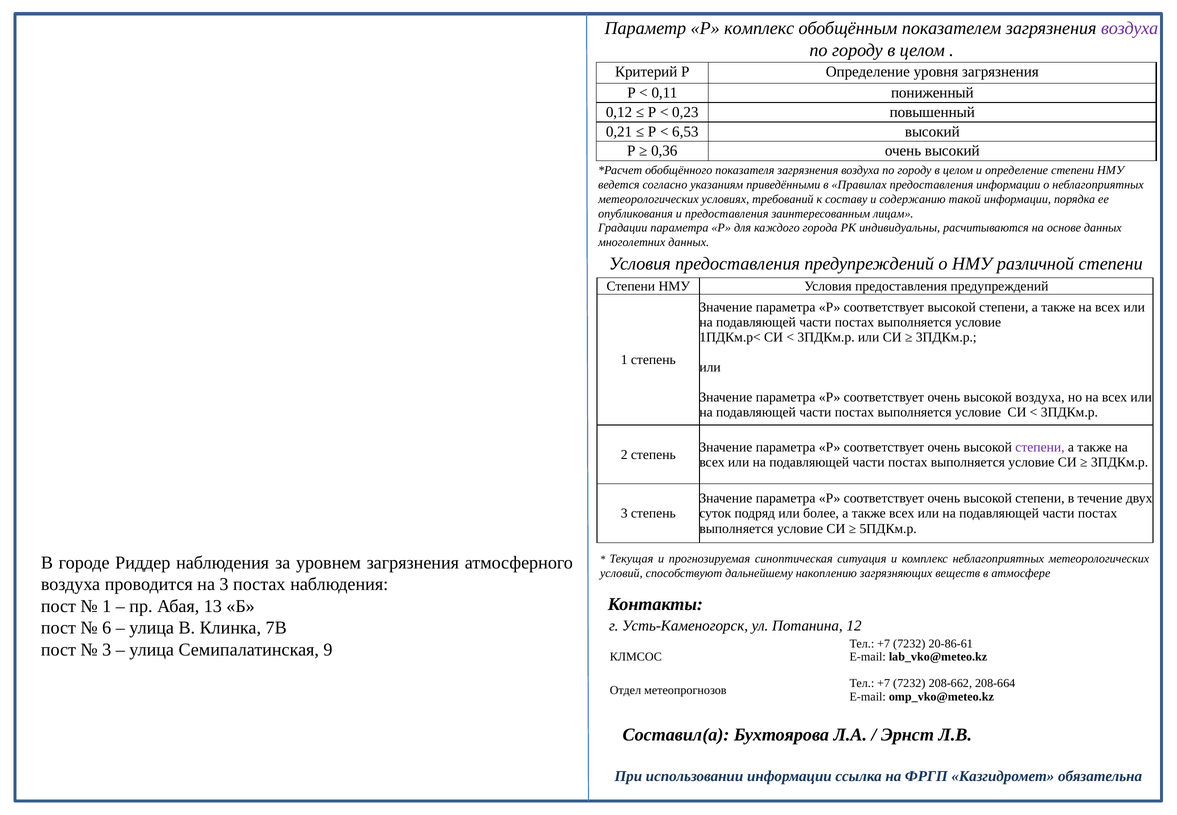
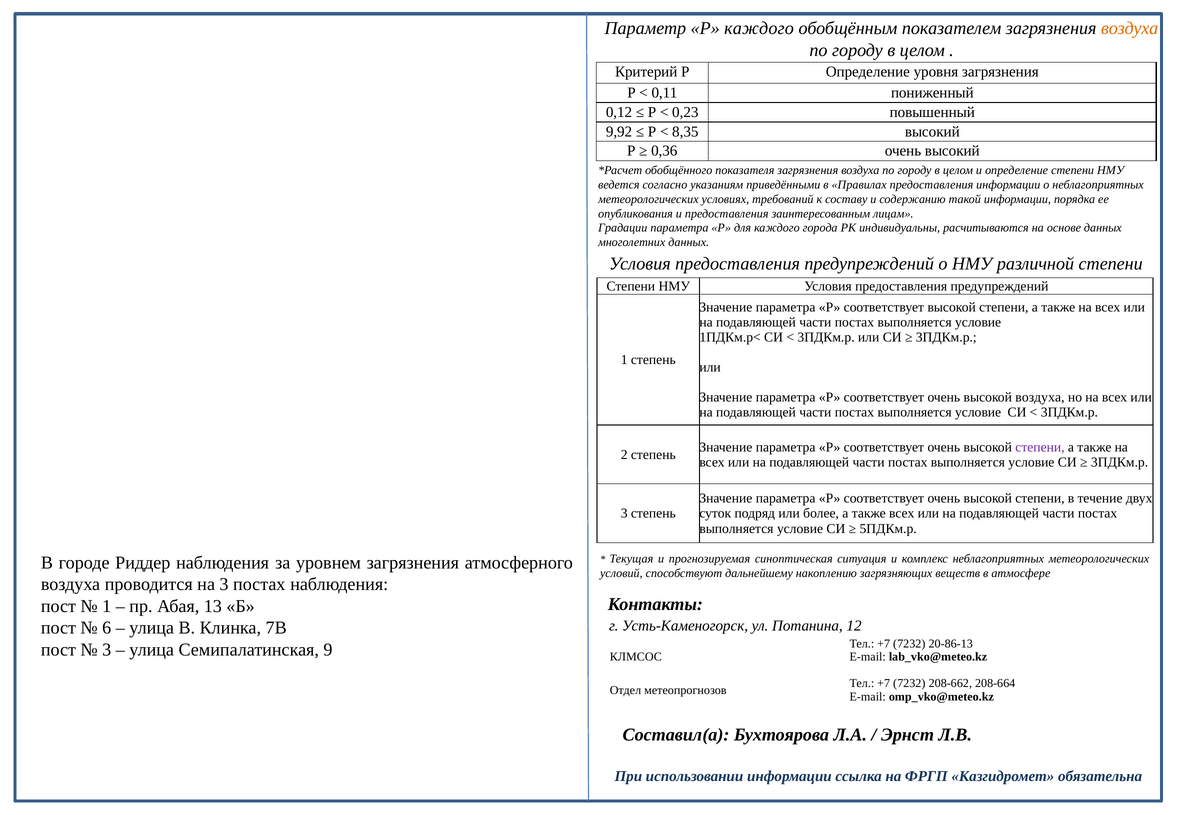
Р комплекс: комплекс -> каждого
воздуха at (1130, 28) colour: purple -> orange
0,21: 0,21 -> 9,92
6,53: 6,53 -> 8,35
20-86-61: 20-86-61 -> 20-86-13
